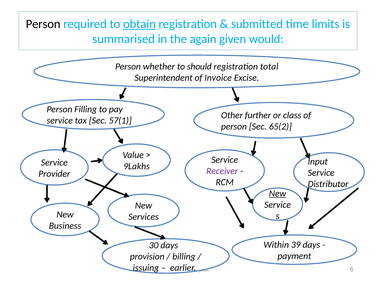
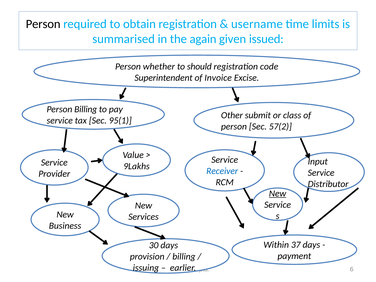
obtain underline: present -> none
submitted: submitted -> username
would: would -> issued
total: total -> code
Person Filling: Filling -> Billing
further: further -> submit
57(1: 57(1 -> 95(1
65(2: 65(2 -> 57(2
Receiver colour: purple -> blue
39: 39 -> 37
